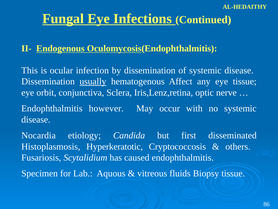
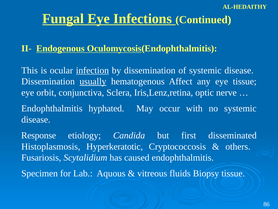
infection underline: none -> present
however: however -> hyphated
Nocardia: Nocardia -> Response
